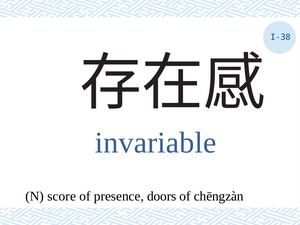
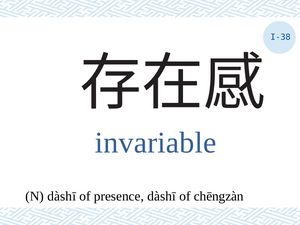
N score: score -> dàshī
presence doors: doors -> dàshī
